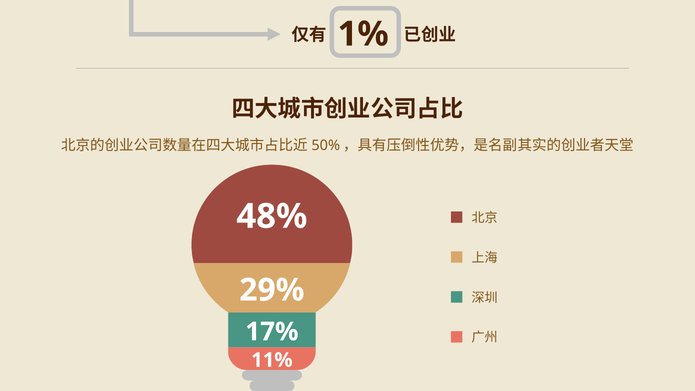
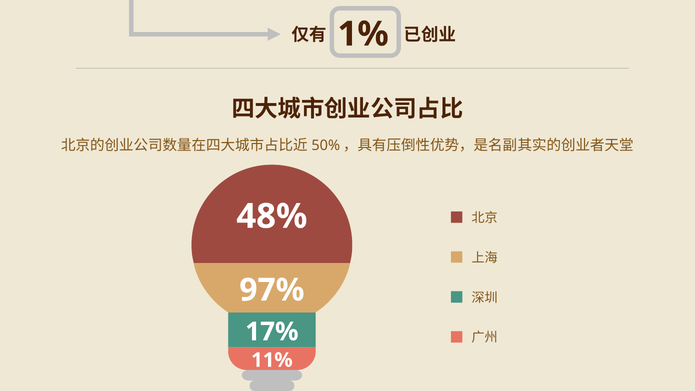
29%: 29% -> 97%
